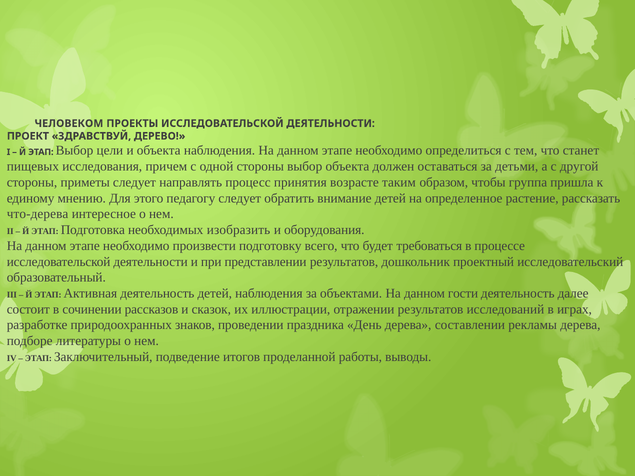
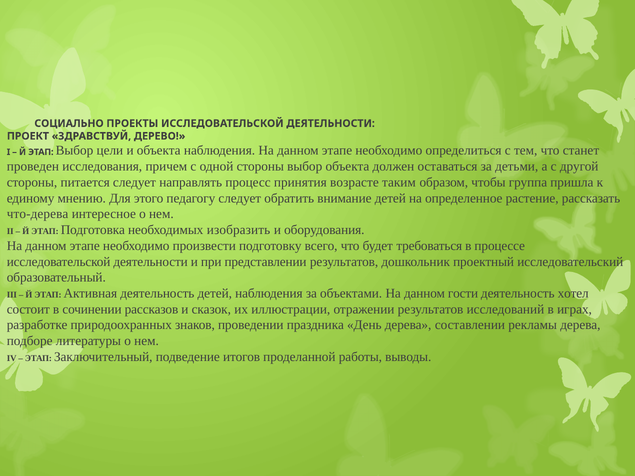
ЧЕЛОВЕКОМ: ЧЕЛОВЕКОМ -> СОЦИАЛЬНО
пищевых: пищевых -> проведен
приметы: приметы -> питается
далее: далее -> хотел
